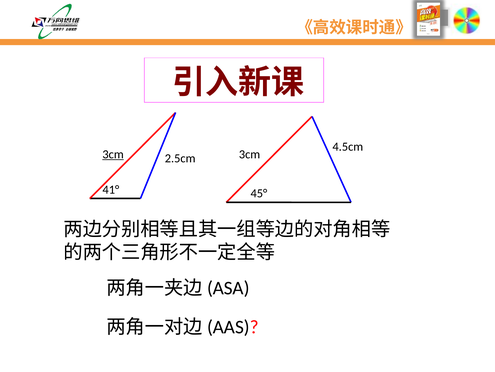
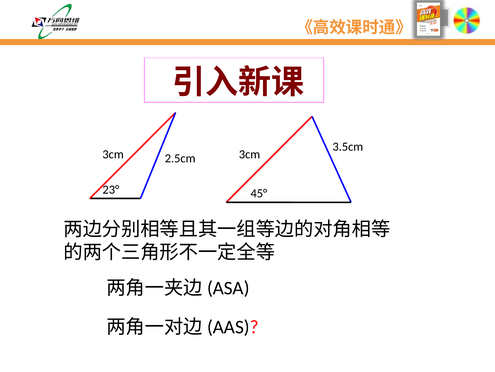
4.5cm: 4.5cm -> 3.5cm
3cm at (113, 154) underline: present -> none
41°: 41° -> 23°
